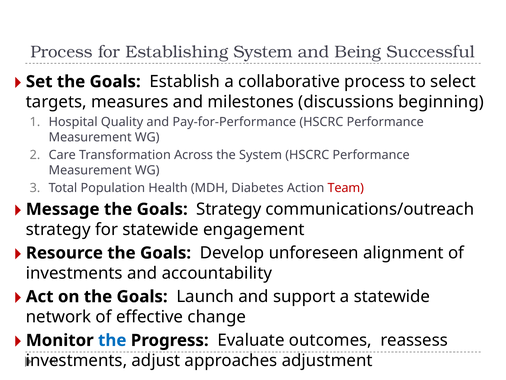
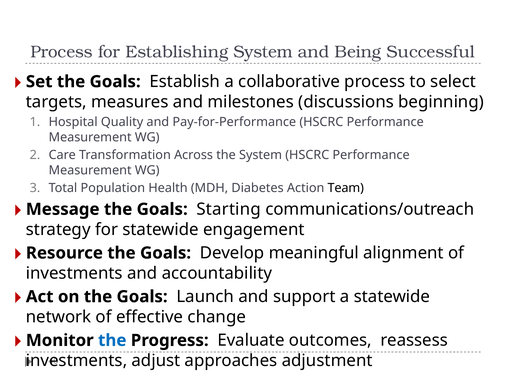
Team colour: red -> black
Goals Strategy: Strategy -> Starting
unforeseen: unforeseen -> meaningful
